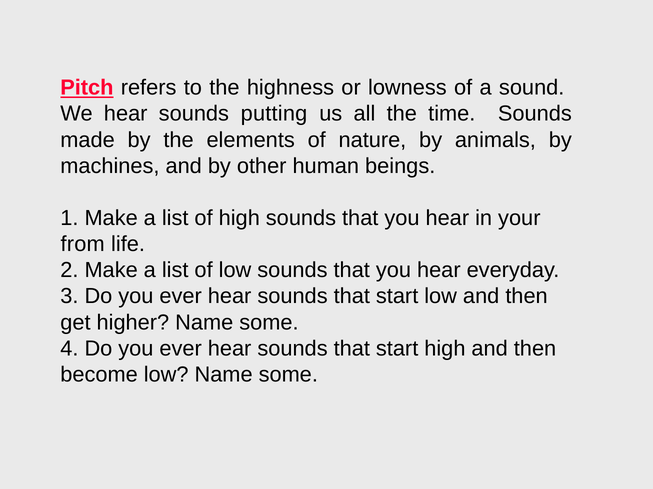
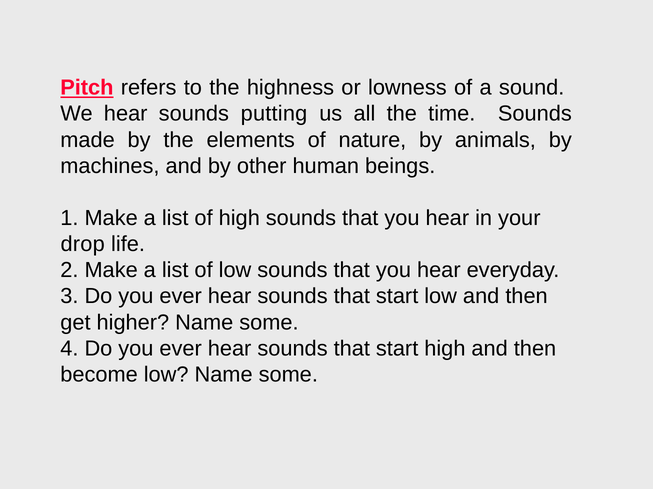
from: from -> drop
